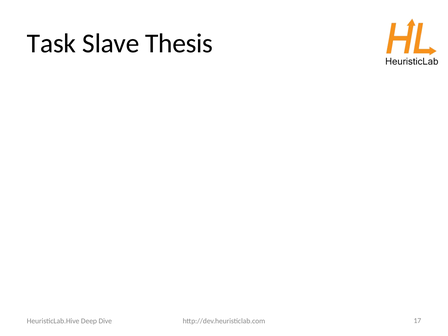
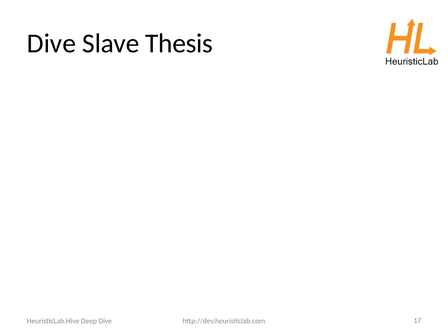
Task at (51, 43): Task -> Dive
